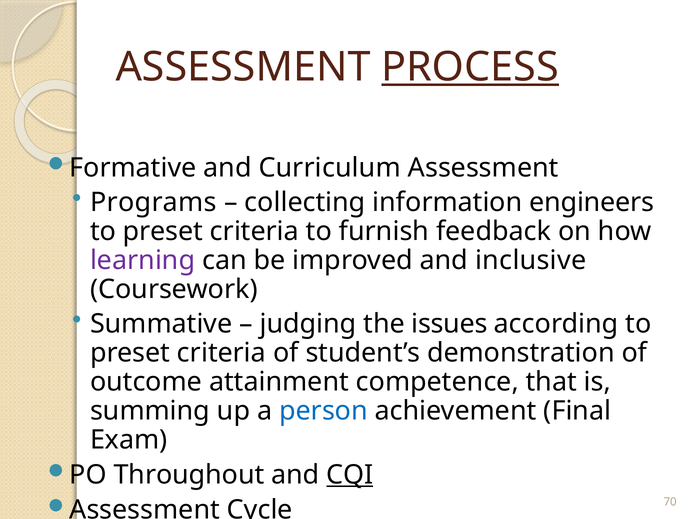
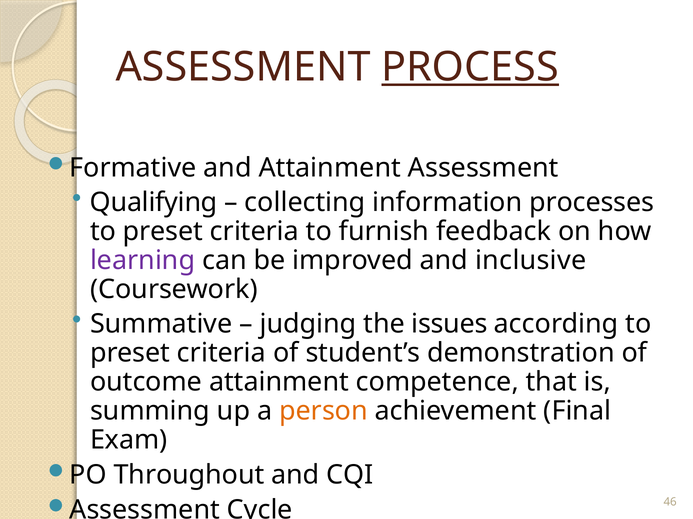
and Curriculum: Curriculum -> Attainment
Programs: Programs -> Qualifying
engineers: engineers -> processes
person colour: blue -> orange
CQI underline: present -> none
70: 70 -> 46
